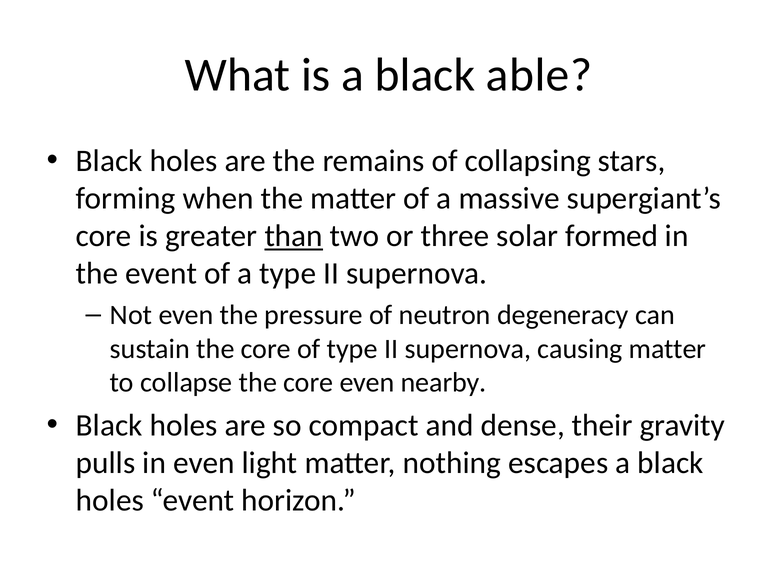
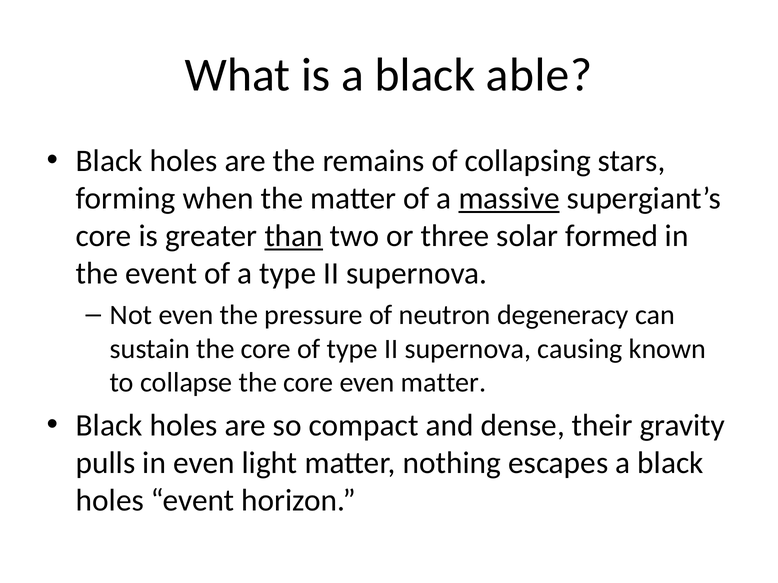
massive underline: none -> present
causing matter: matter -> known
even nearby: nearby -> matter
